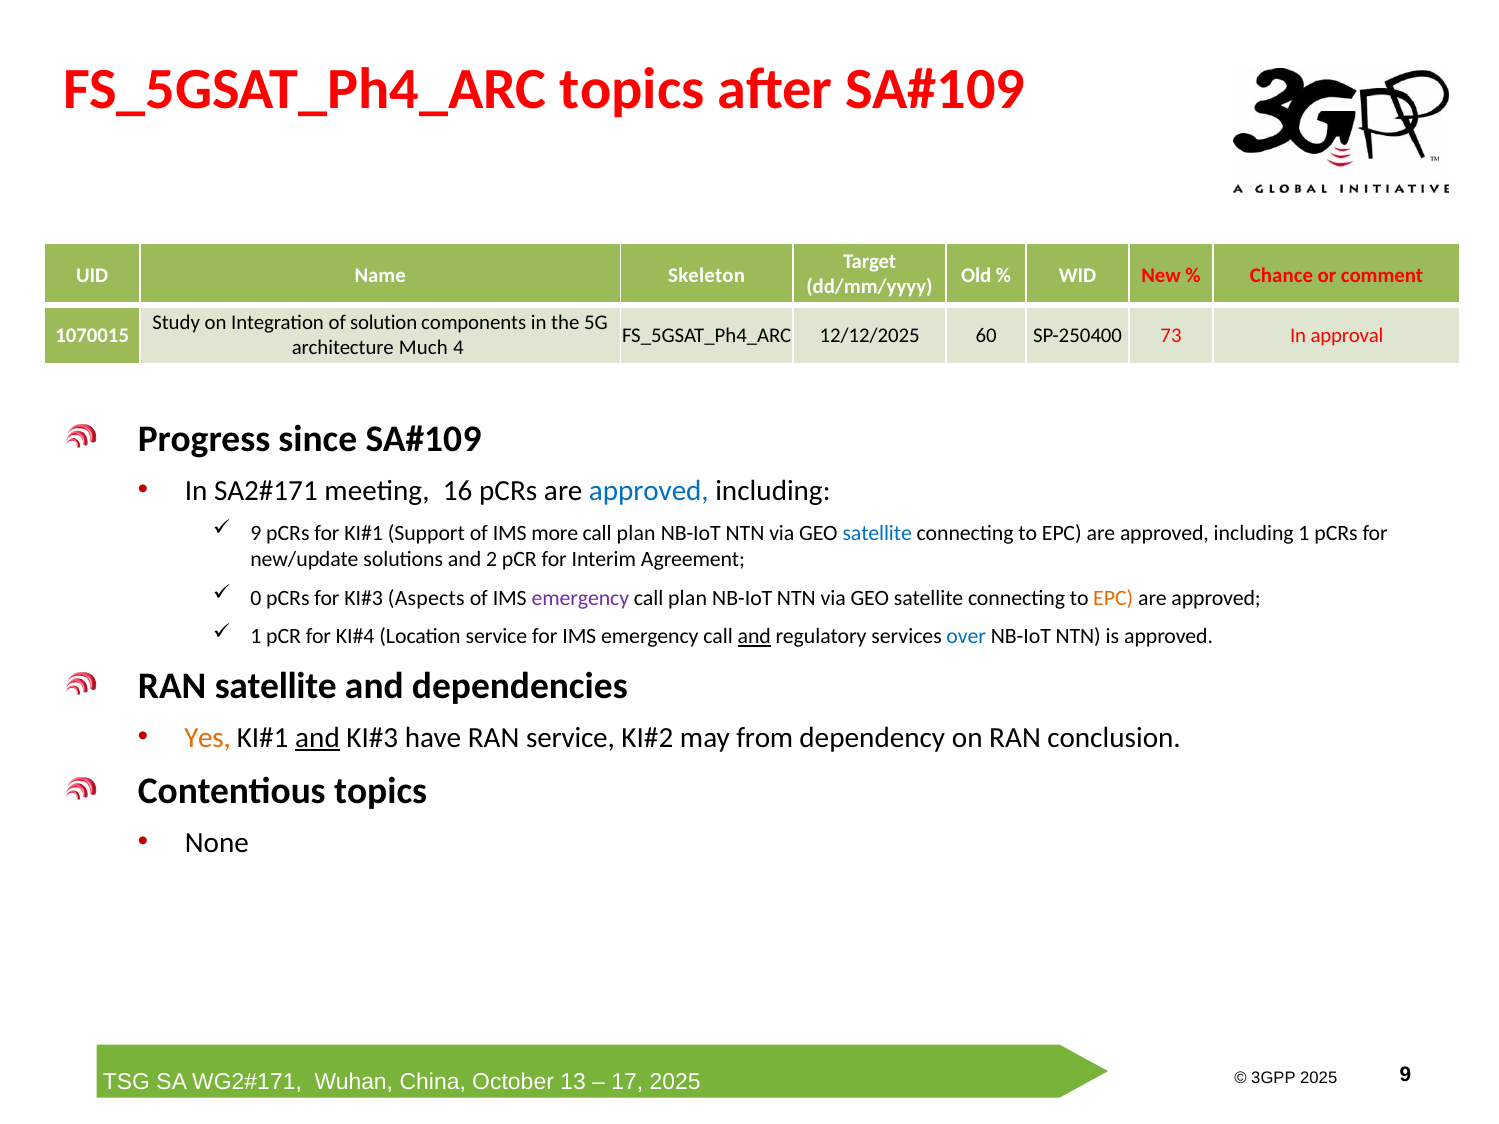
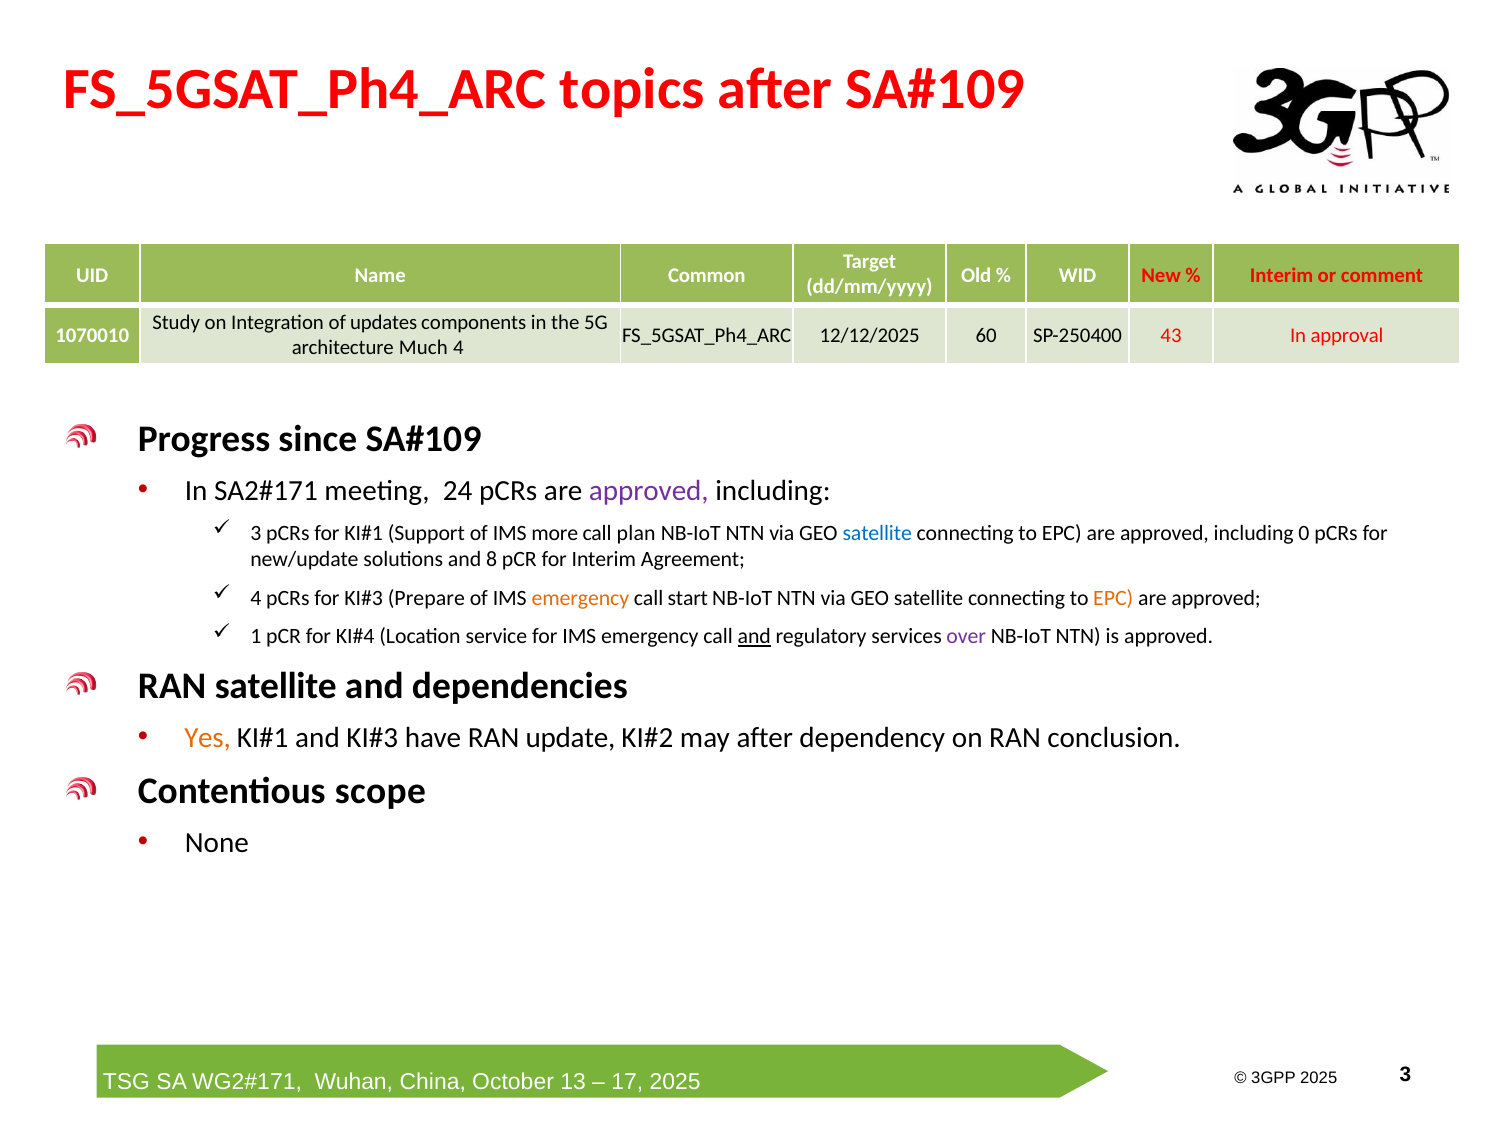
Skeleton: Skeleton -> Common
Chance at (1281, 275): Chance -> Interim
solution: solution -> updates
1070015: 1070015 -> 1070010
73: 73 -> 43
16: 16 -> 24
approved at (649, 491) colour: blue -> purple
9 at (256, 533): 9 -> 3
including 1: 1 -> 0
2: 2 -> 8
0 at (256, 598): 0 -> 4
Aspects: Aspects -> Prepare
emergency at (580, 598) colour: purple -> orange
plan at (688, 598): plan -> start
over colour: blue -> purple
and at (317, 738) underline: present -> none
RAN service: service -> update
may from: from -> after
Contentious topics: topics -> scope
9 at (1405, 1075): 9 -> 3
